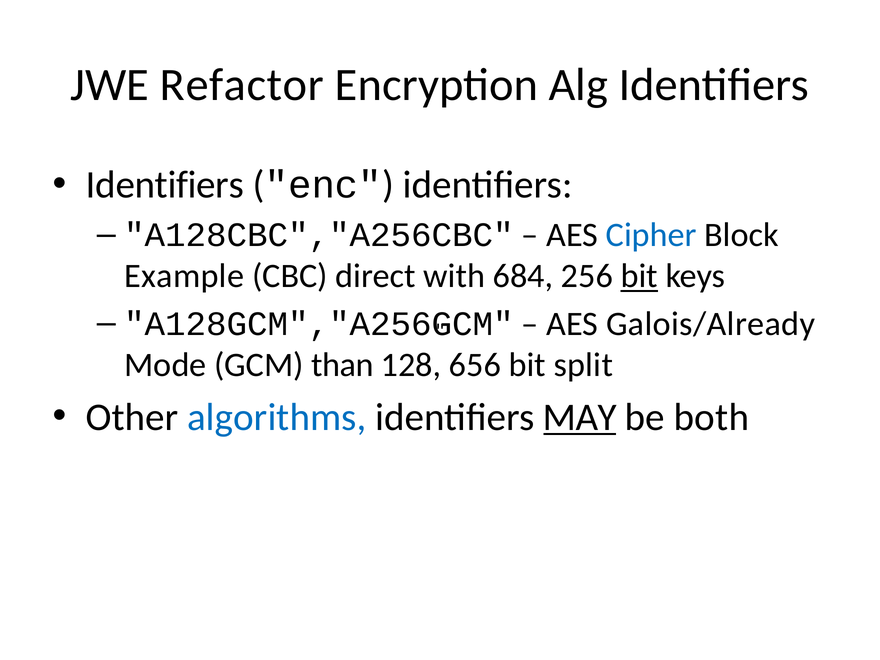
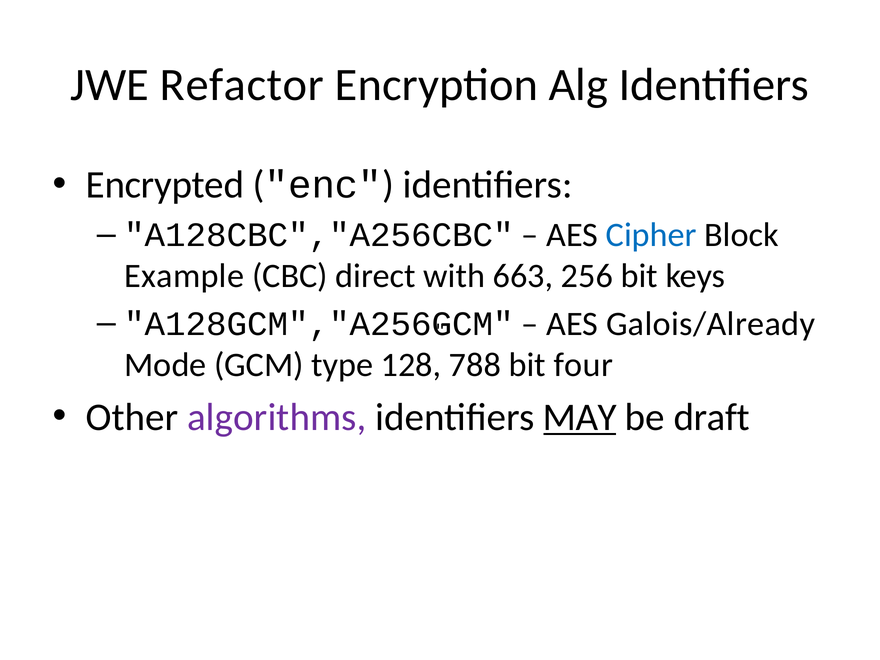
Identifiers at (165, 185): Identifiers -> Encrypted
684: 684 -> 663
bit at (639, 276) underline: present -> none
than: than -> type
656: 656 -> 788
split: split -> four
algorithms colour: blue -> purple
both: both -> draft
